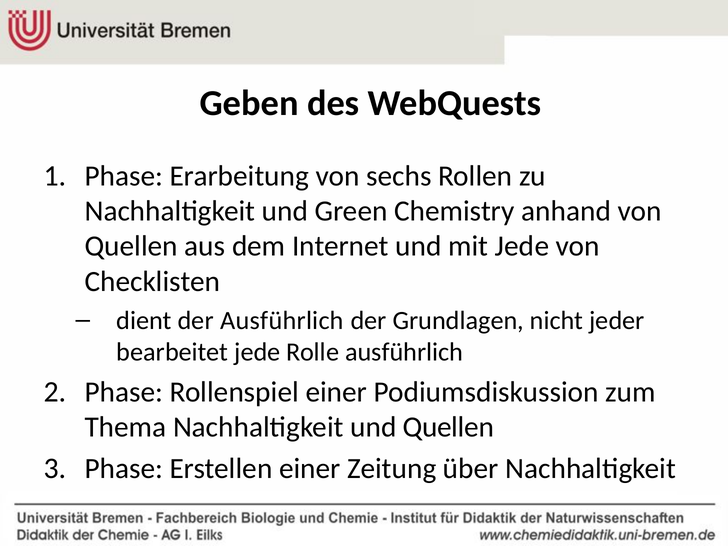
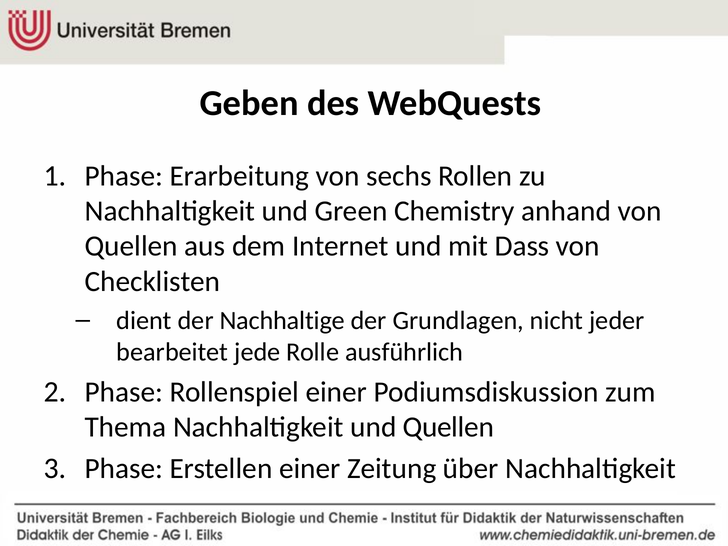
mit Jede: Jede -> Dass
der Ausführlich: Ausführlich -> Nachhaltige
